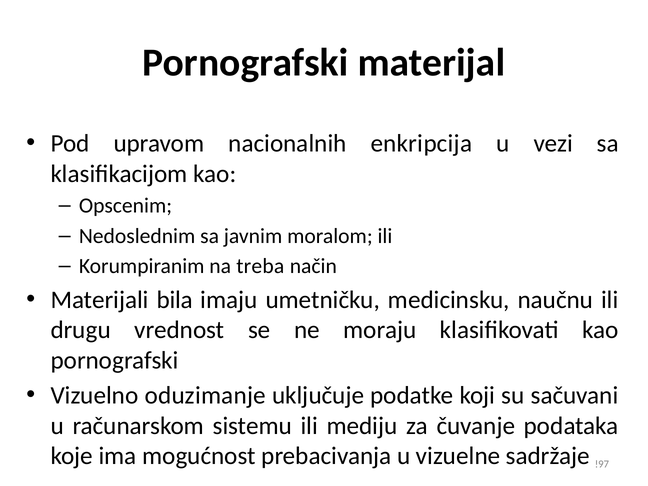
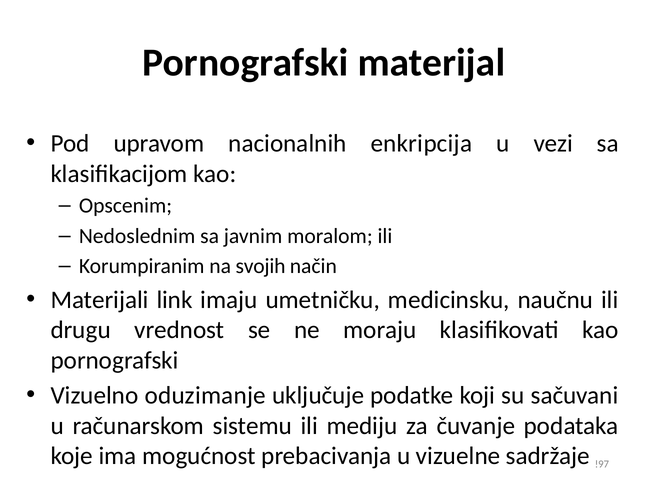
treba: treba -> svojih
bila: bila -> link
